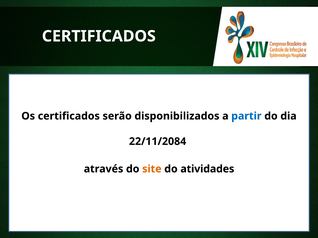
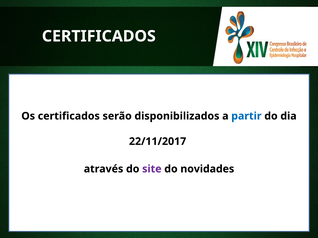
22/11/2084: 22/11/2084 -> 22/11/2017
site colour: orange -> purple
atividades: atividades -> novidades
